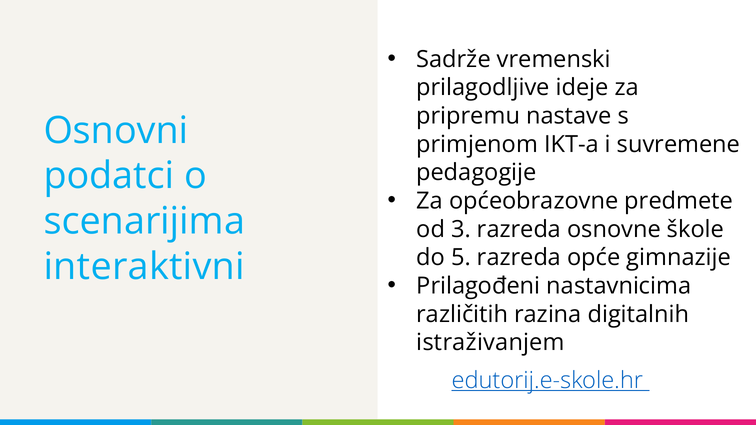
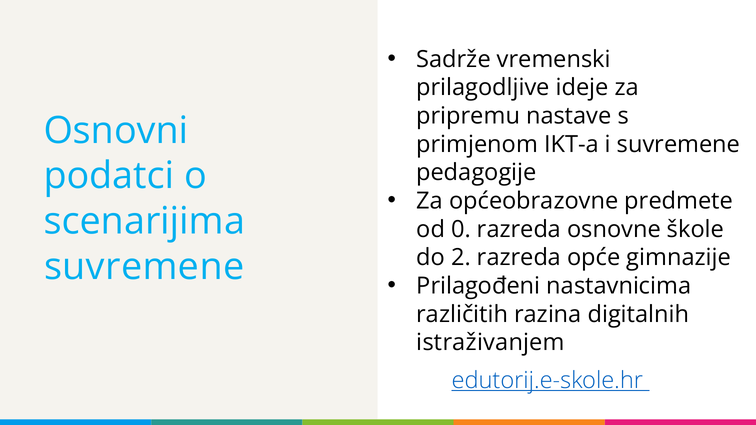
3: 3 -> 0
5: 5 -> 2
interaktivni at (144, 267): interaktivni -> suvremene
